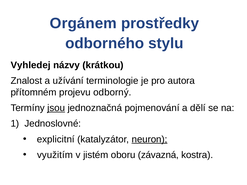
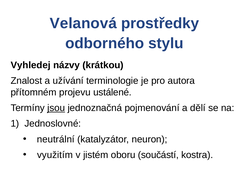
Orgánem: Orgánem -> Velanová
odborný: odborný -> ustálené
explicitní: explicitní -> neutrální
neuron underline: present -> none
závazná: závazná -> součástí
